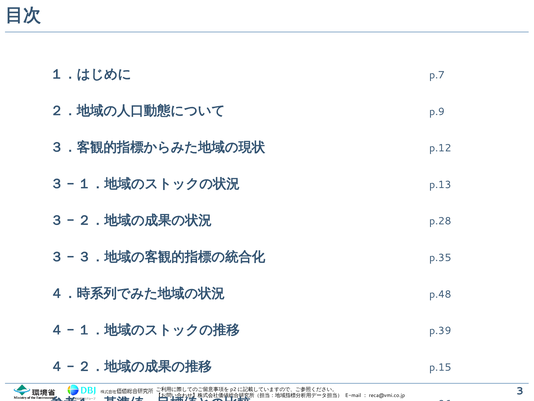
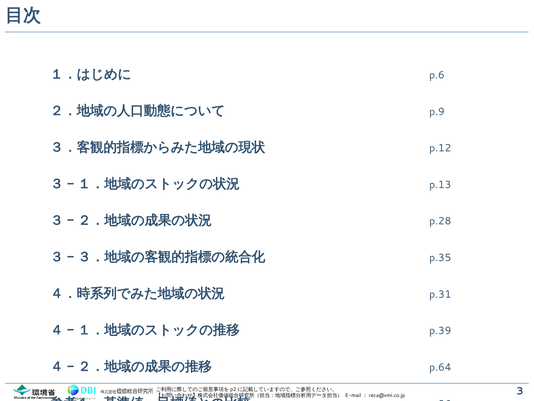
p.7: p.7 -> p.6
p.48: p.48 -> p.31
p.15: p.15 -> p.64
